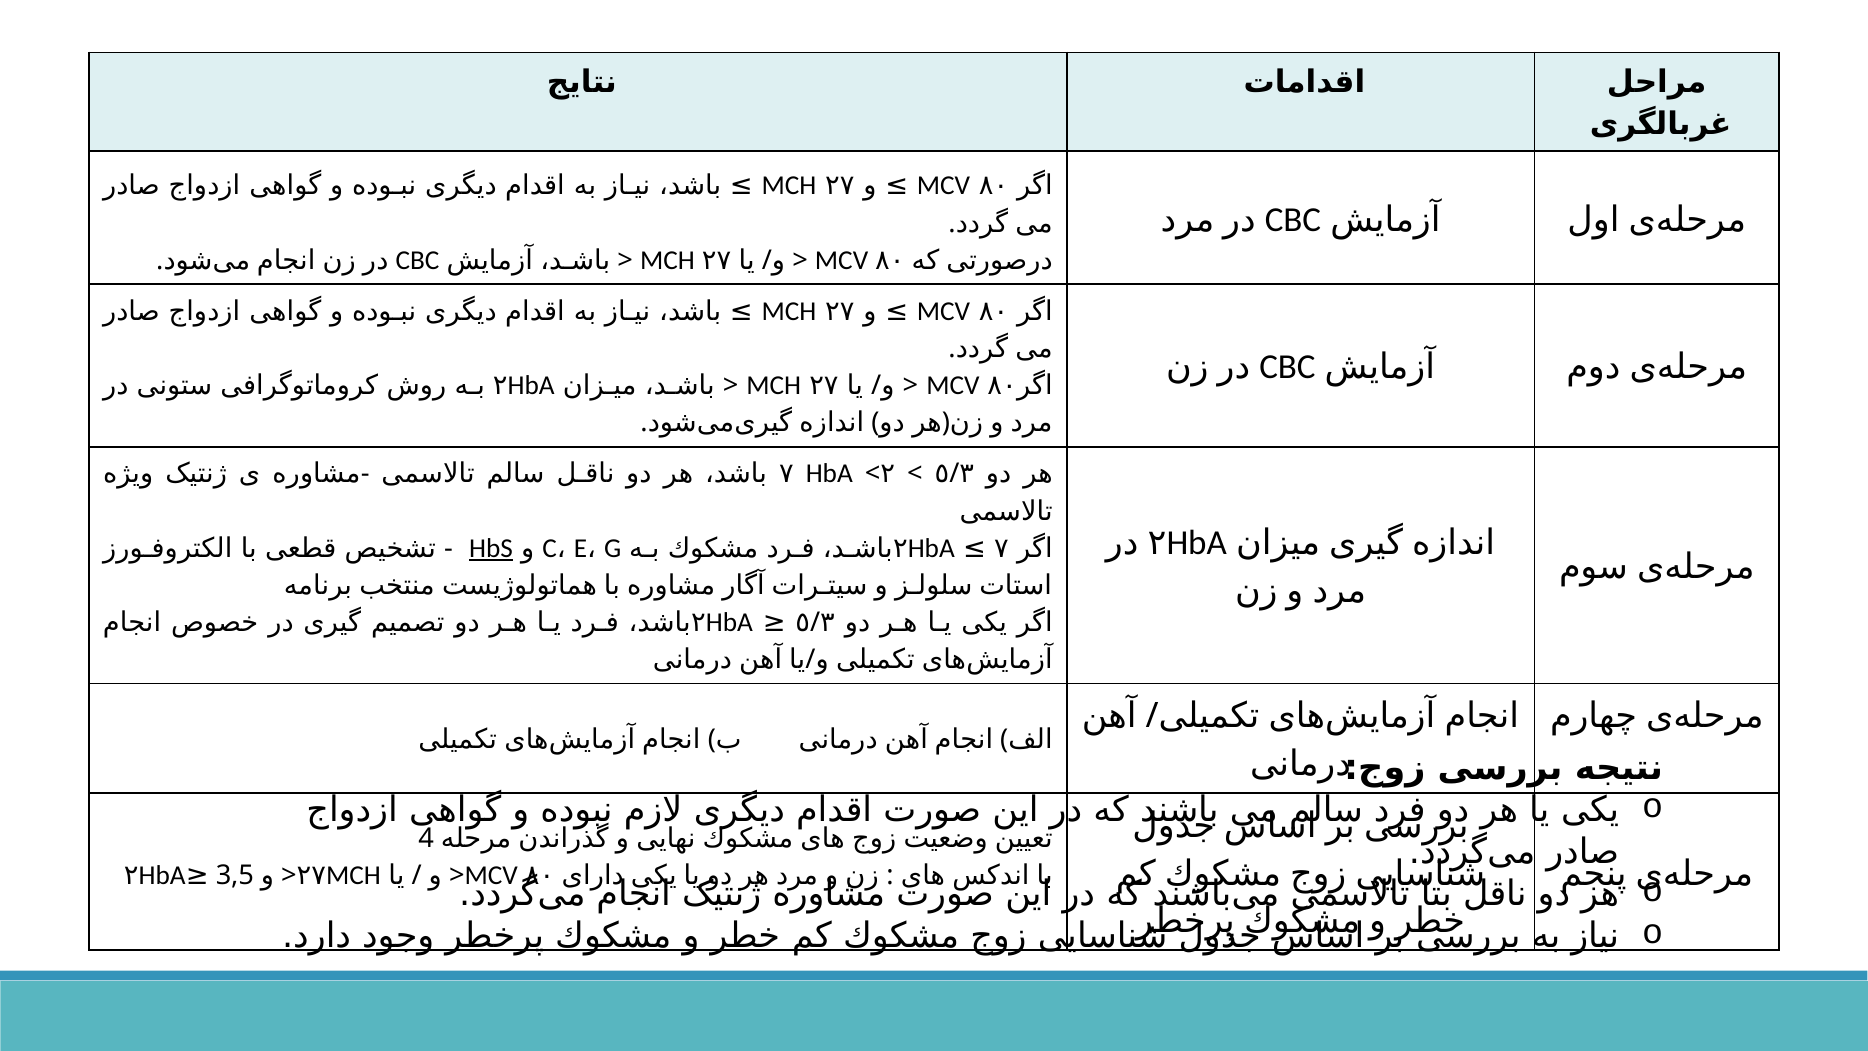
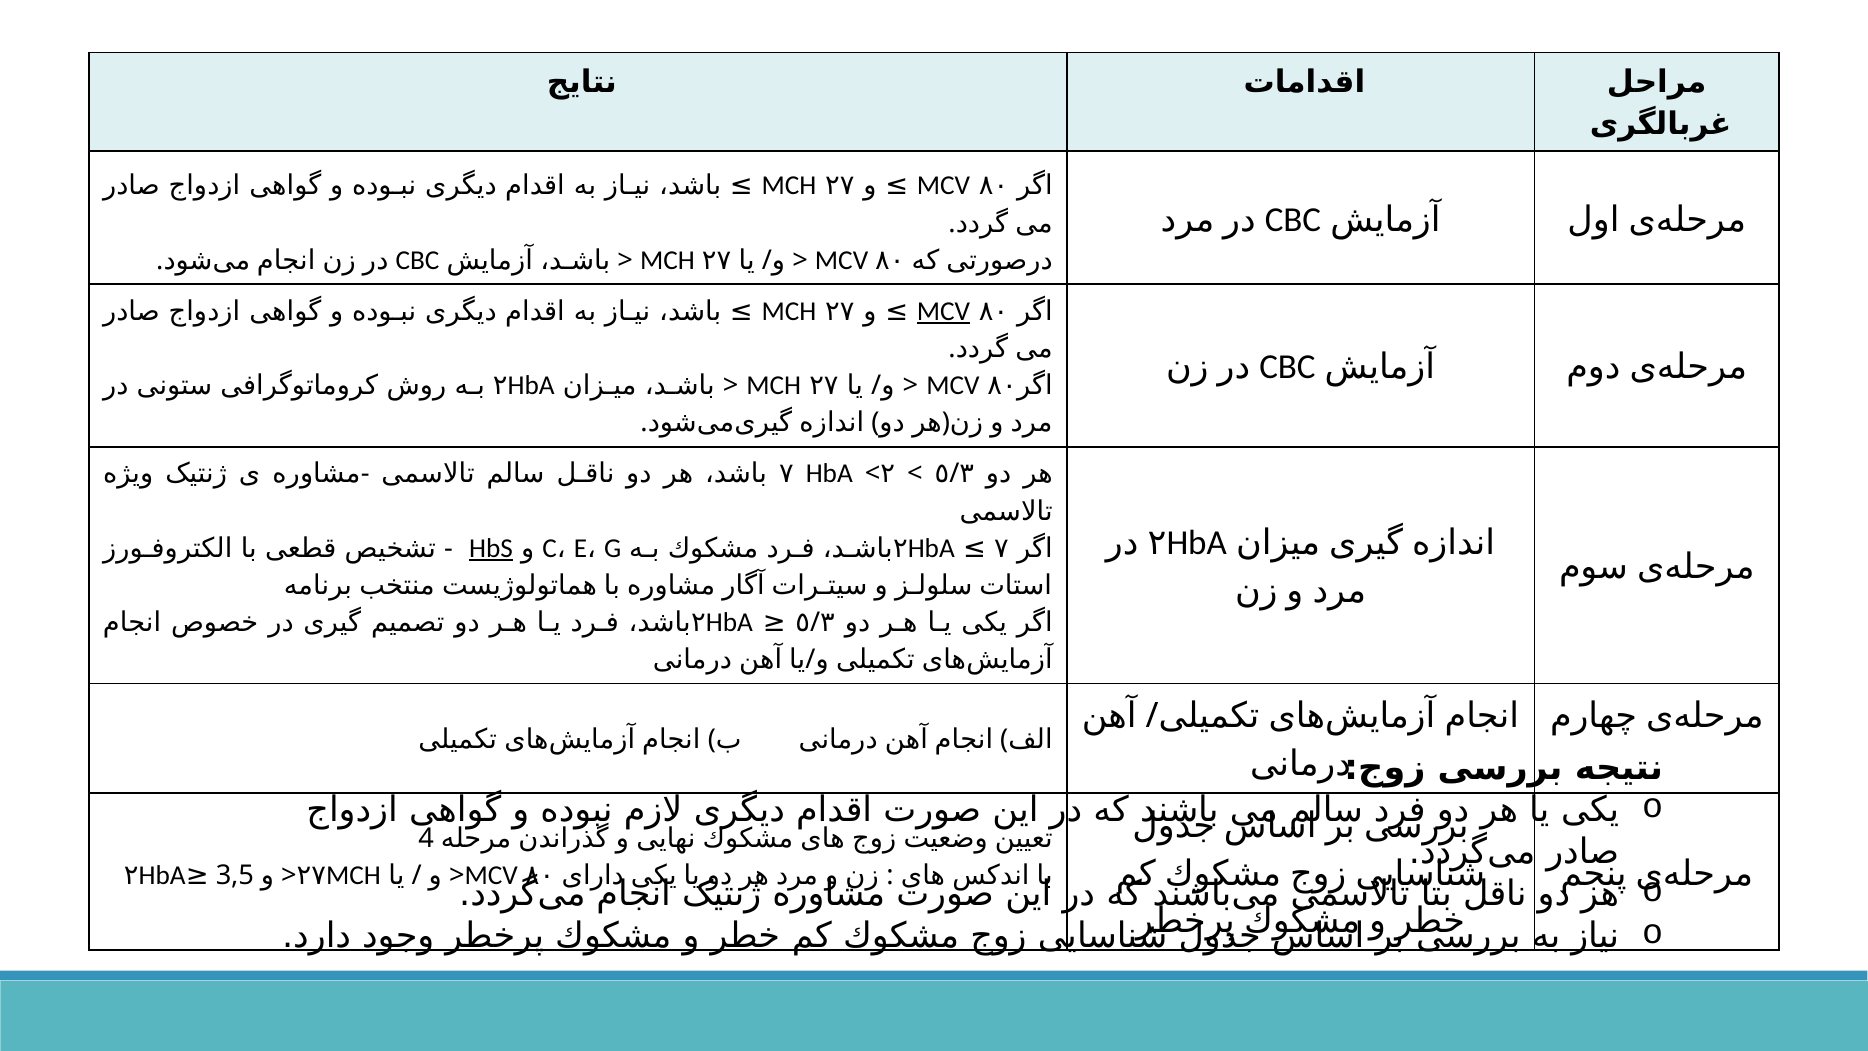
MCV at (944, 311) underline: none -> present
